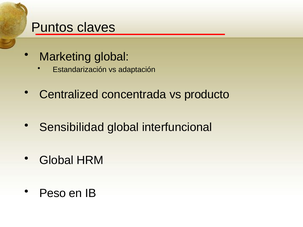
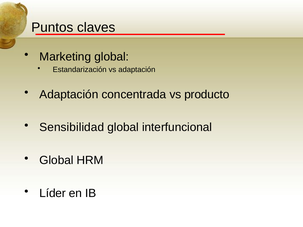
Centralized at (69, 94): Centralized -> Adaptación
Peso: Peso -> Líder
